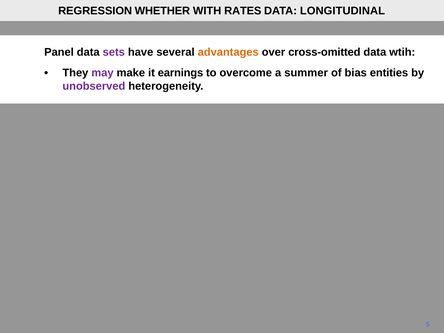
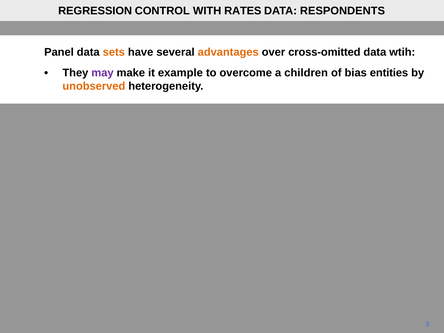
WHETHER: WHETHER -> CONTROL
LONGITUDINAL: LONGITUDINAL -> RESPONDENTS
sets colour: purple -> orange
earnings: earnings -> example
summer: summer -> children
unobserved colour: purple -> orange
